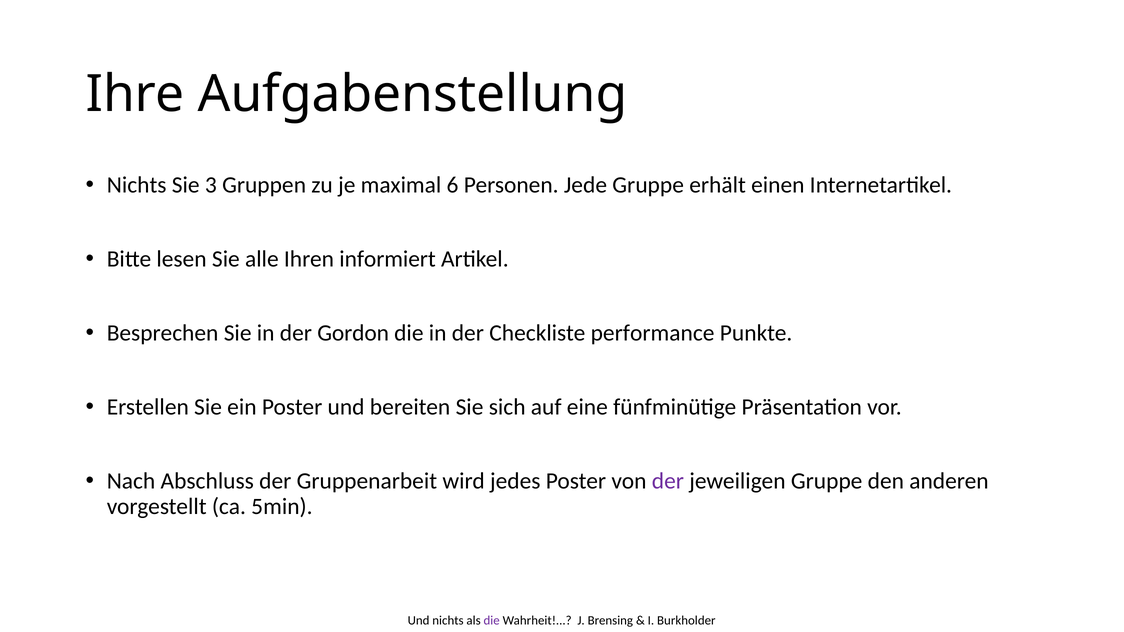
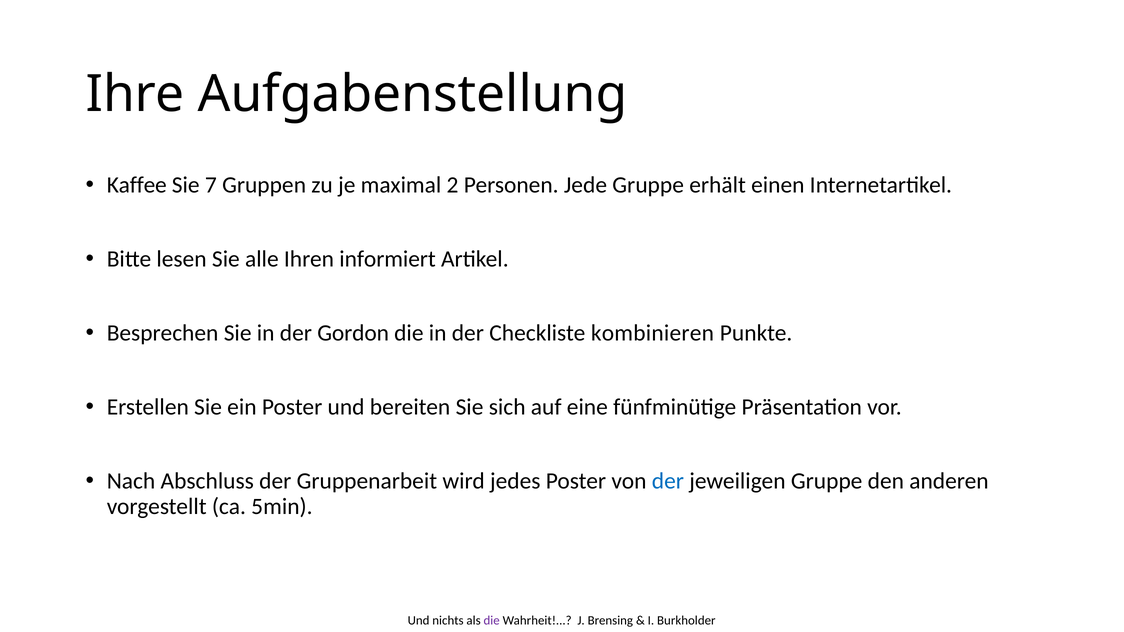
Nichts at (137, 185): Nichts -> Kaffee
3: 3 -> 7
6: 6 -> 2
performance: performance -> kombinieren
der at (668, 481) colour: purple -> blue
